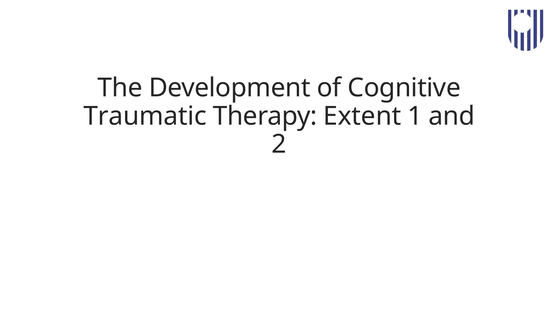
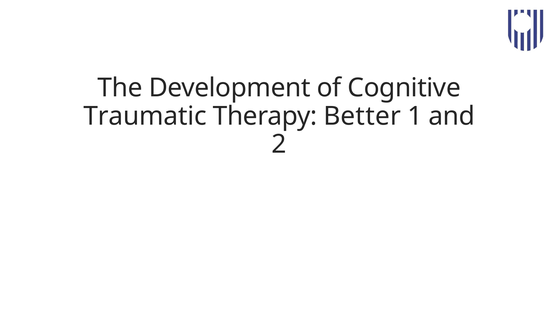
Extent: Extent -> Better
